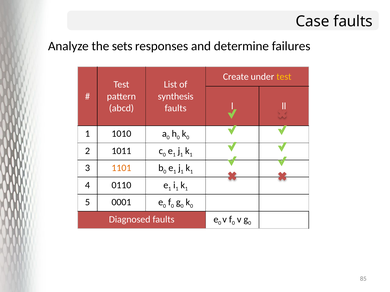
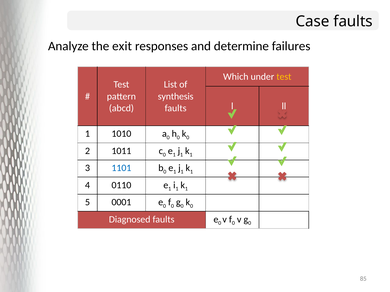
sets: sets -> exit
Create: Create -> Which
1101 colour: orange -> blue
